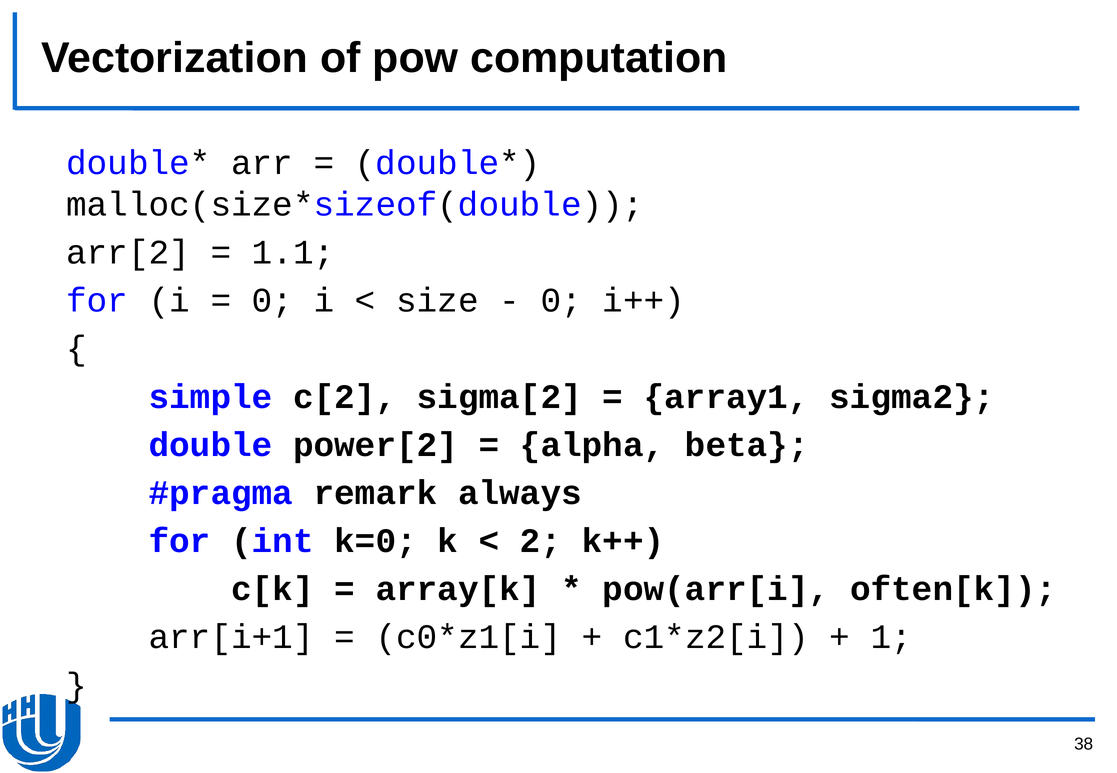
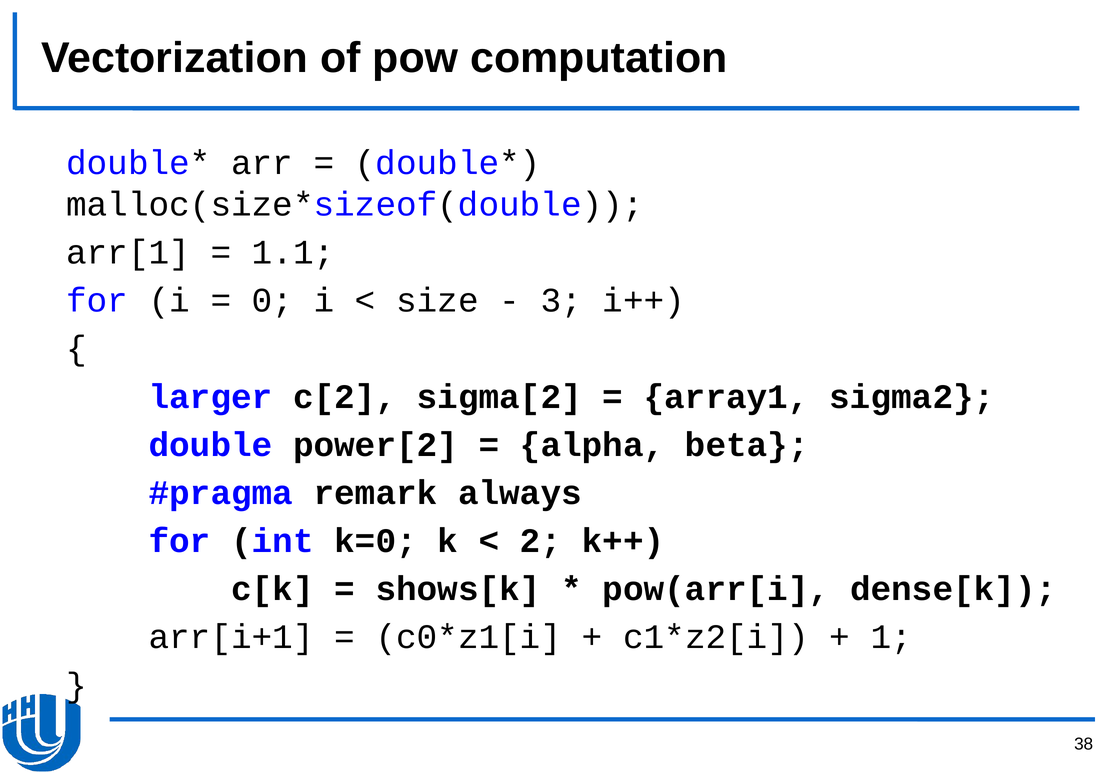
arr[2: arr[2 -> arr[1
0 at (561, 301): 0 -> 3
simple: simple -> larger
array[k: array[k -> shows[k
often[k: often[k -> dense[k
